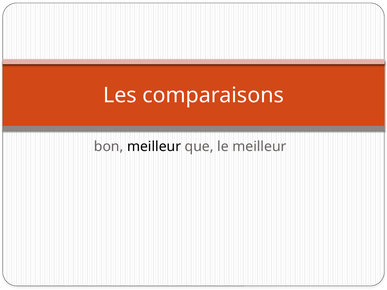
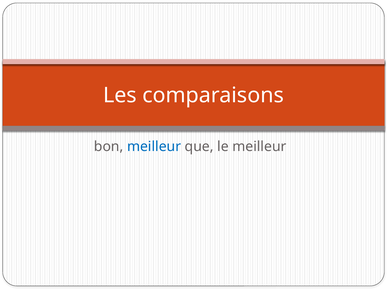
meilleur at (154, 147) colour: black -> blue
